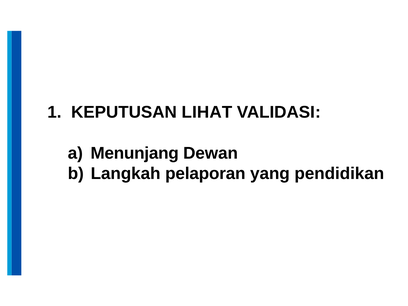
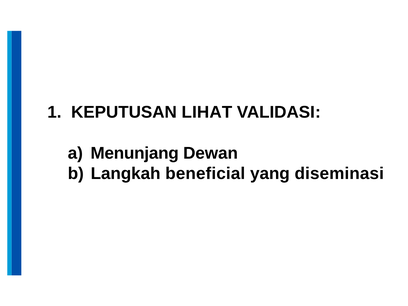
pelaporan: pelaporan -> beneficial
pendidikan: pendidikan -> diseminasi
